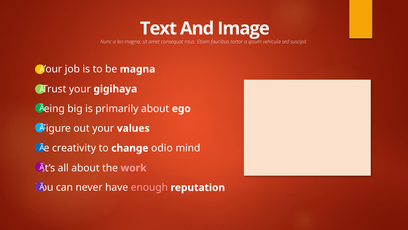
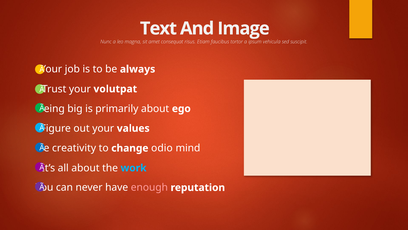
be magna: magna -> always
gigihaya: gigihaya -> volutpat
work colour: pink -> light blue
